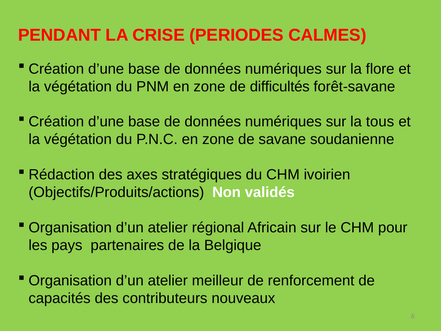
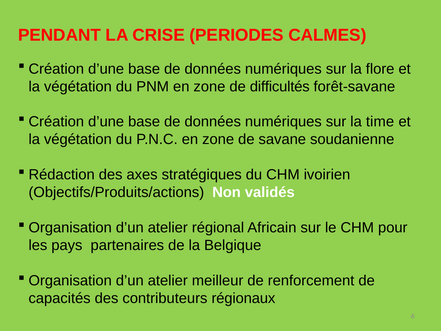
tous: tous -> time
nouveaux: nouveaux -> régionaux
